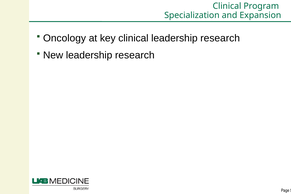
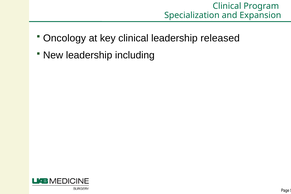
clinical leadership research: research -> released
New leadership research: research -> including
